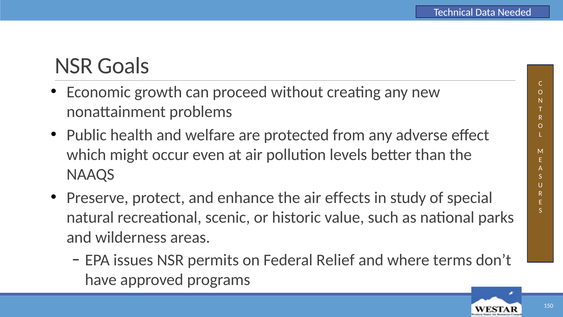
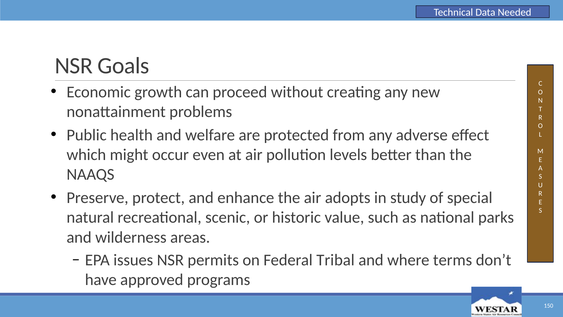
effects: effects -> adopts
Relief: Relief -> Tribal
